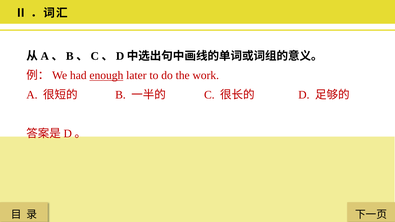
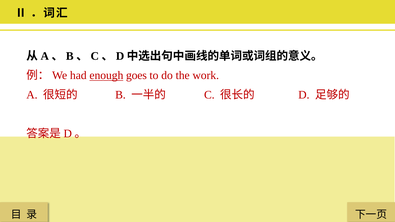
later: later -> goes
